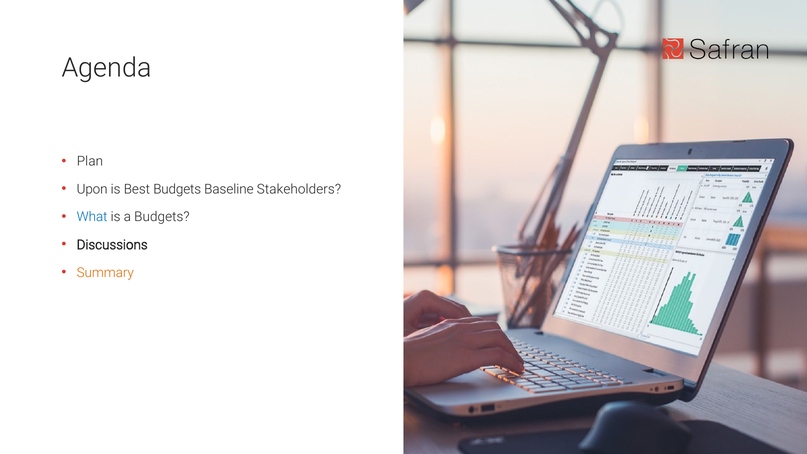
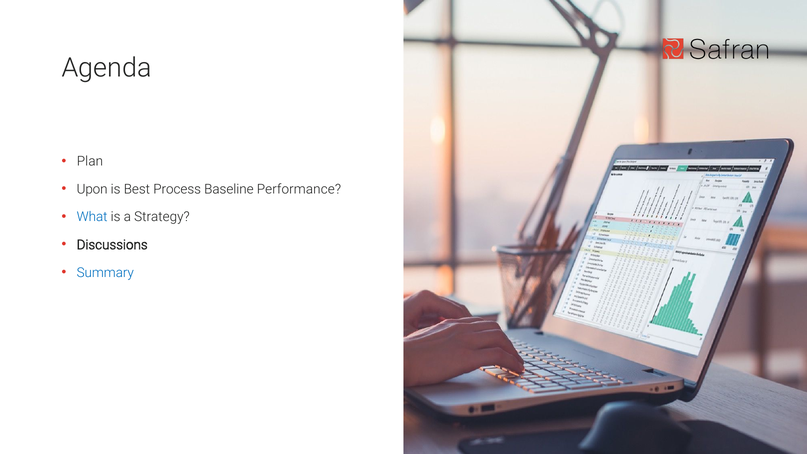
Best Budgets: Budgets -> Process
Stakeholders: Stakeholders -> Performance
a Budgets: Budgets -> Strategy
Summary colour: orange -> blue
